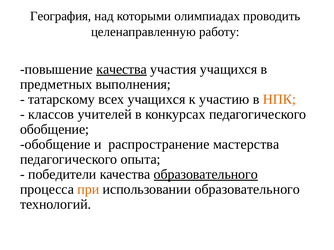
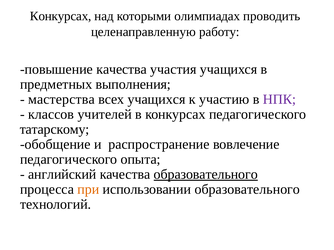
География at (61, 16): География -> Конкурсах
качества at (122, 69) underline: present -> none
татарскому: татарскому -> мастерства
НПК colour: orange -> purple
обобщение at (55, 130): обобщение -> татарскому
мастерства: мастерства -> вовлечение
победители: победители -> английский
